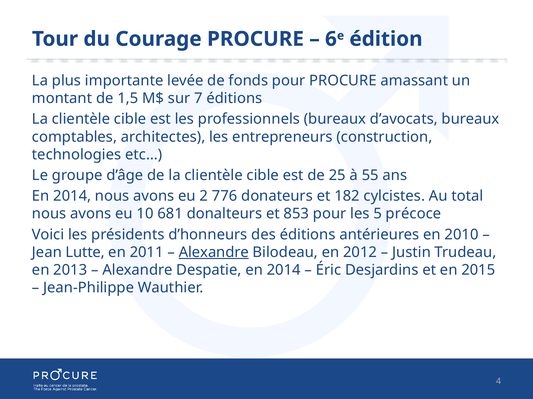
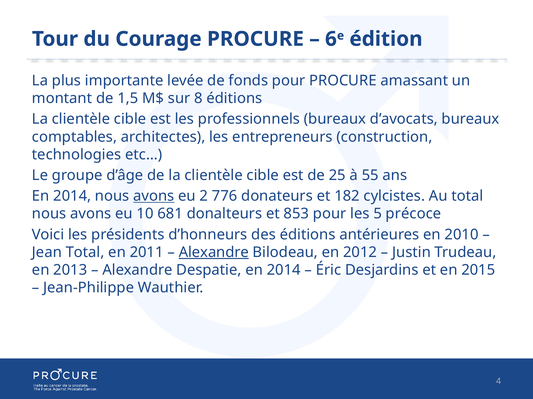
7: 7 -> 8
avons at (154, 196) underline: none -> present
Jean Lutte: Lutte -> Total
